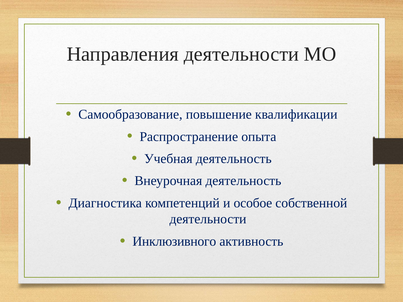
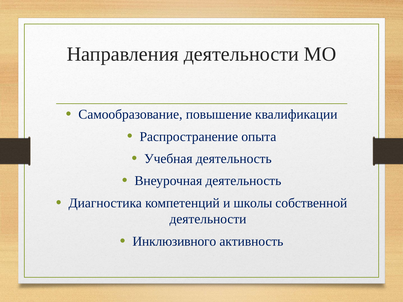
особое: особое -> школы
